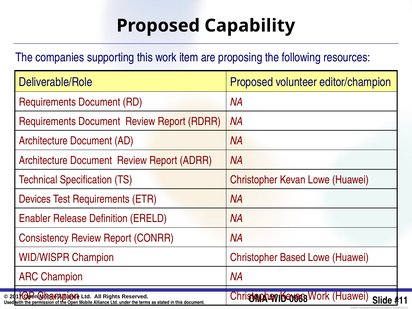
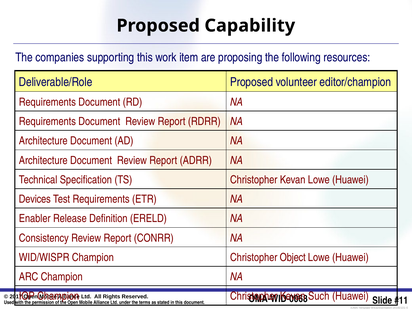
Based: Based -> Object
Work at (319, 296): Work -> Such
